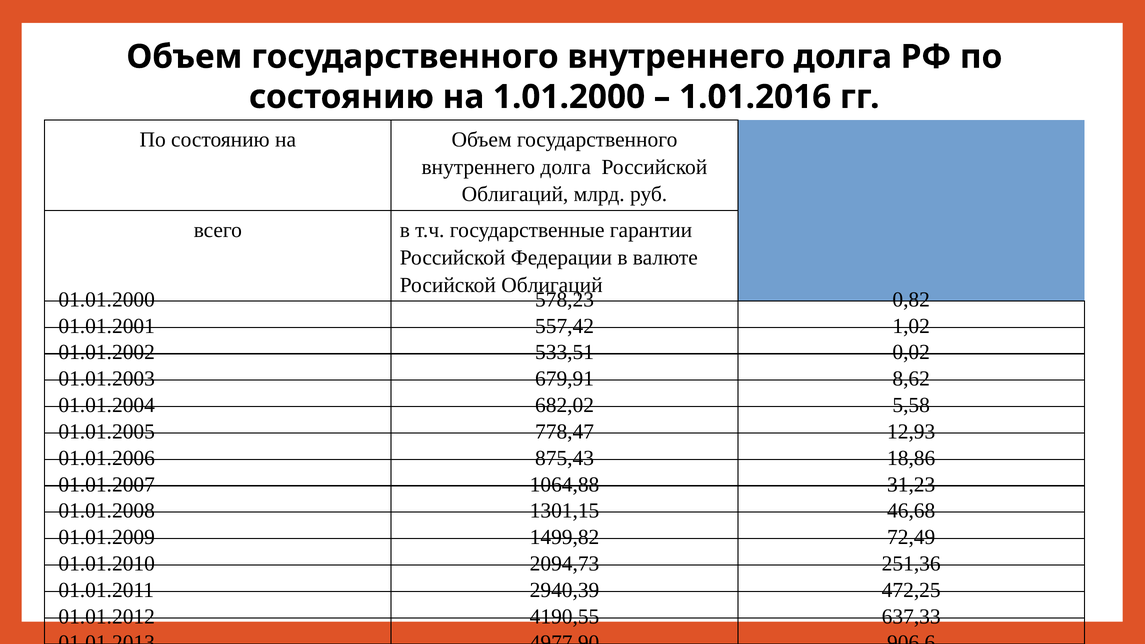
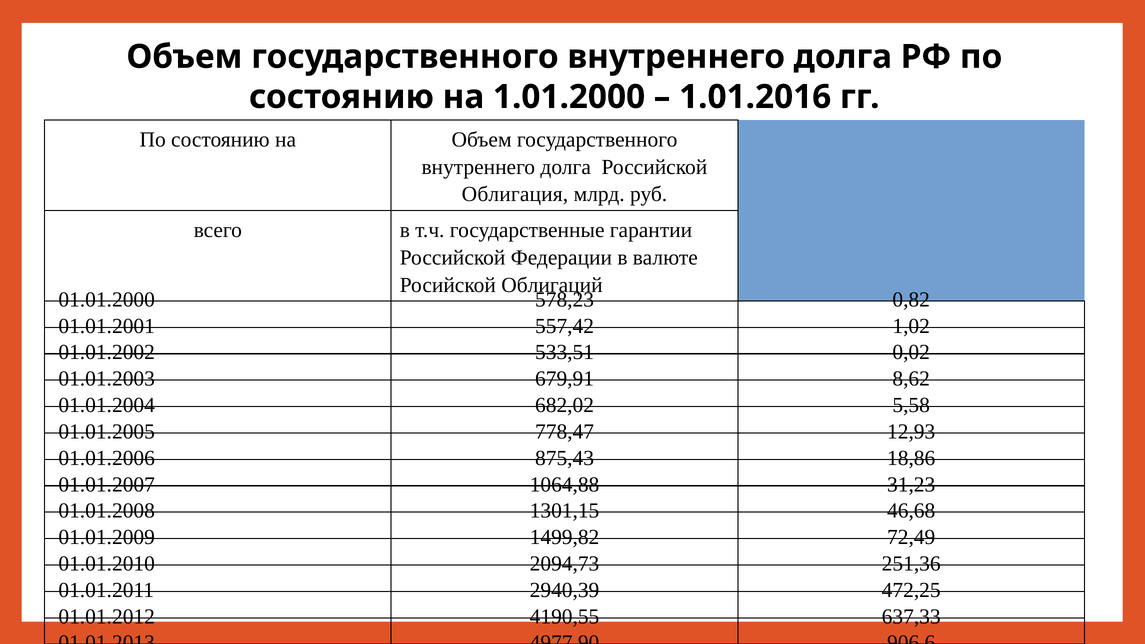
Облигаций at (515, 194): Облигаций -> Облигация
